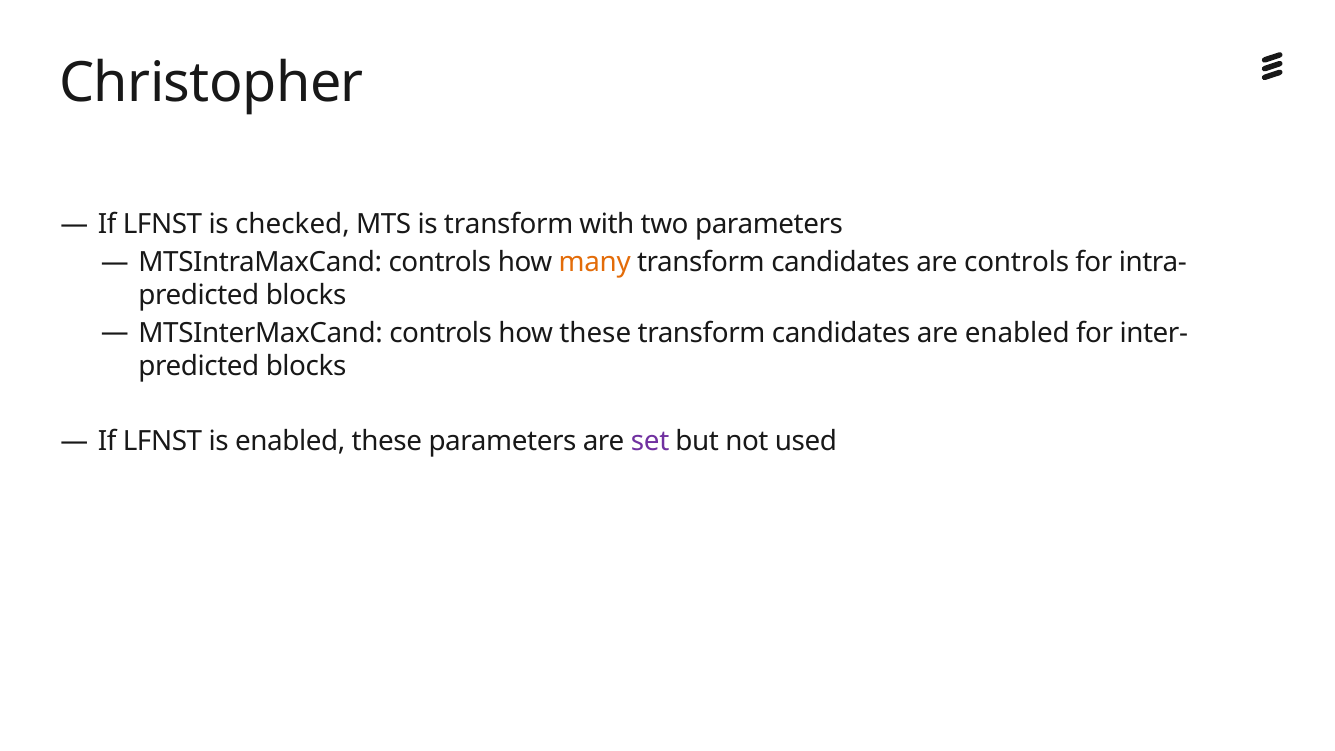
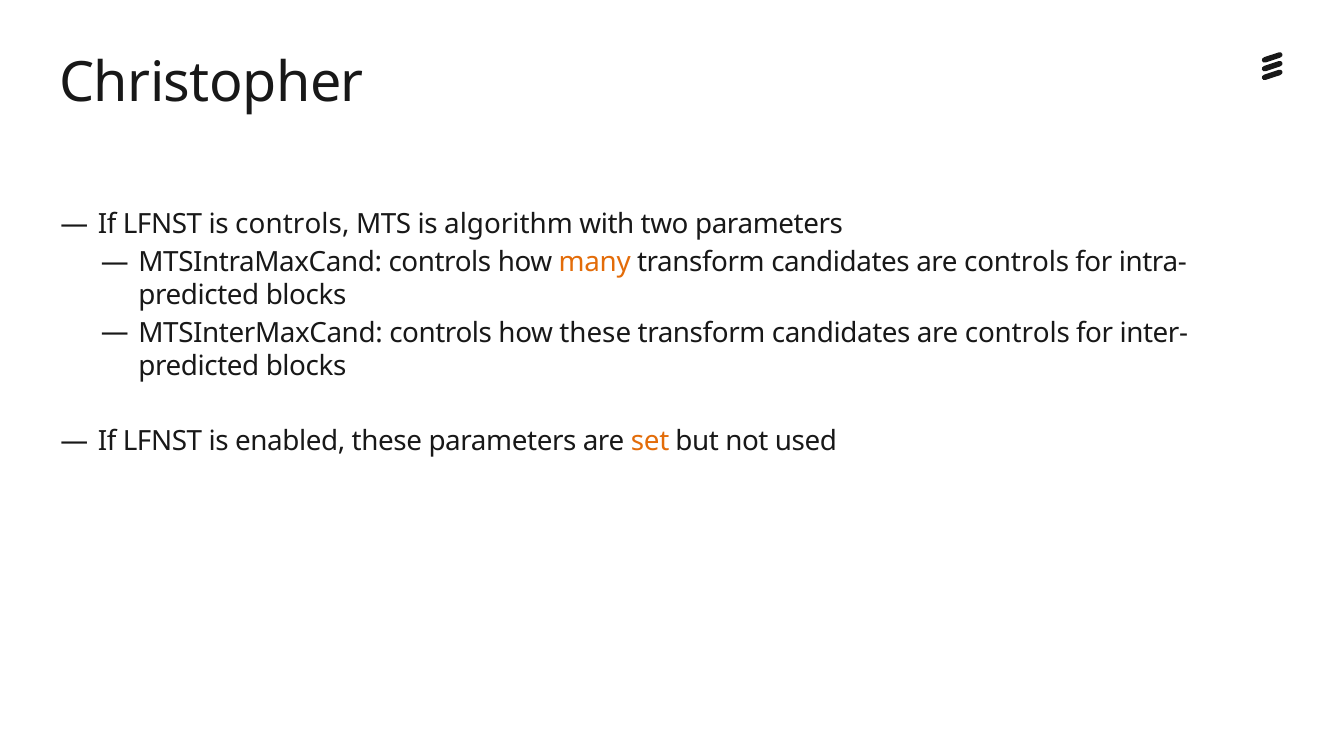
is checked: checked -> controls
is transform: transform -> algorithm
enabled at (1017, 333): enabled -> controls
set colour: purple -> orange
